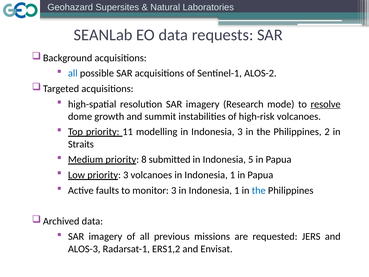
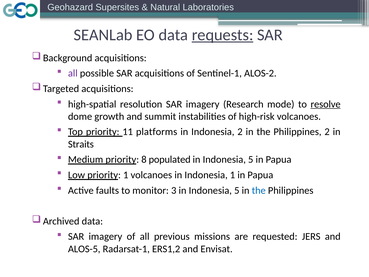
requests underline: none -> present
all at (73, 73) colour: blue -> purple
modelling: modelling -> platforms
Indonesia 3: 3 -> 2
submitted: submitted -> populated
priority 3: 3 -> 1
3 in Indonesia 1: 1 -> 5
ALOS-3: ALOS-3 -> ALOS-5
